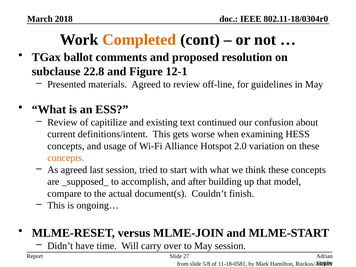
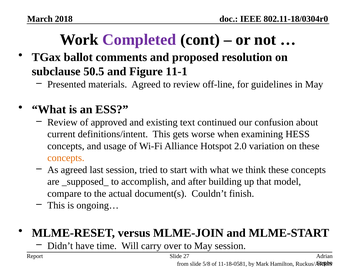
Completed colour: orange -> purple
22.8: 22.8 -> 50.5
12-1: 12-1 -> 11-1
capitilize: capitilize -> approved
